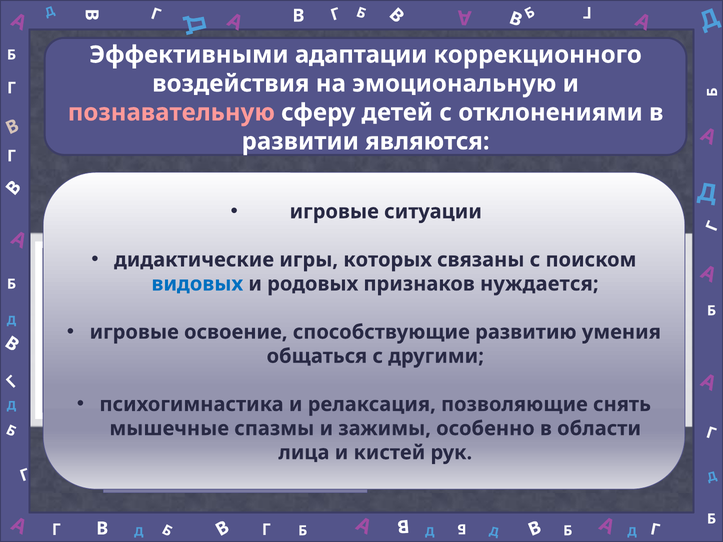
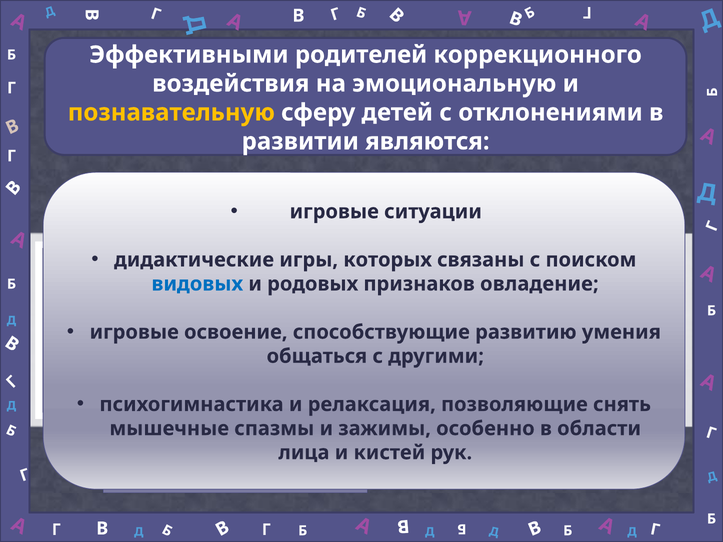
адаптации: адаптации -> родителей
познавательную colour: pink -> yellow
нуждается: нуждается -> овладение
